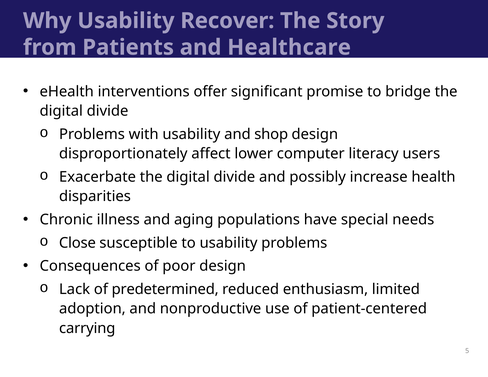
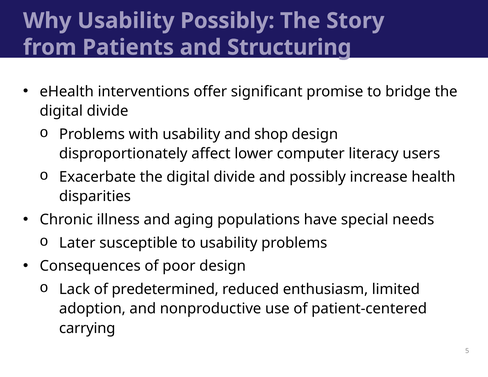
Usability Recover: Recover -> Possibly
Healthcare: Healthcare -> Structuring
Close: Close -> Later
